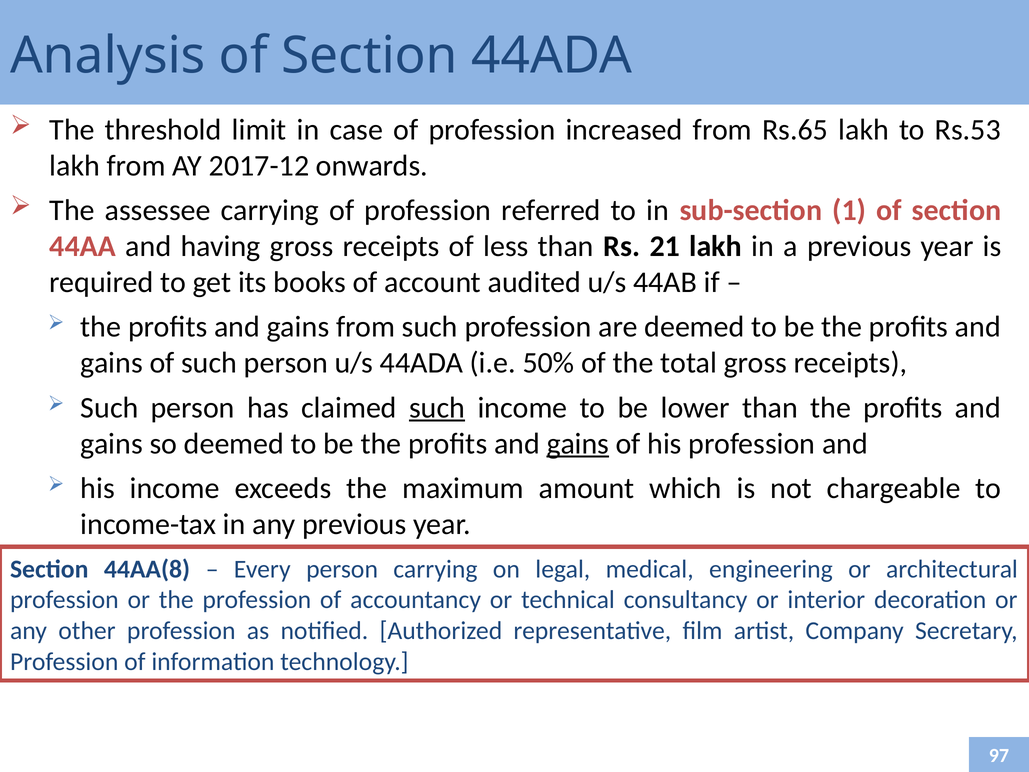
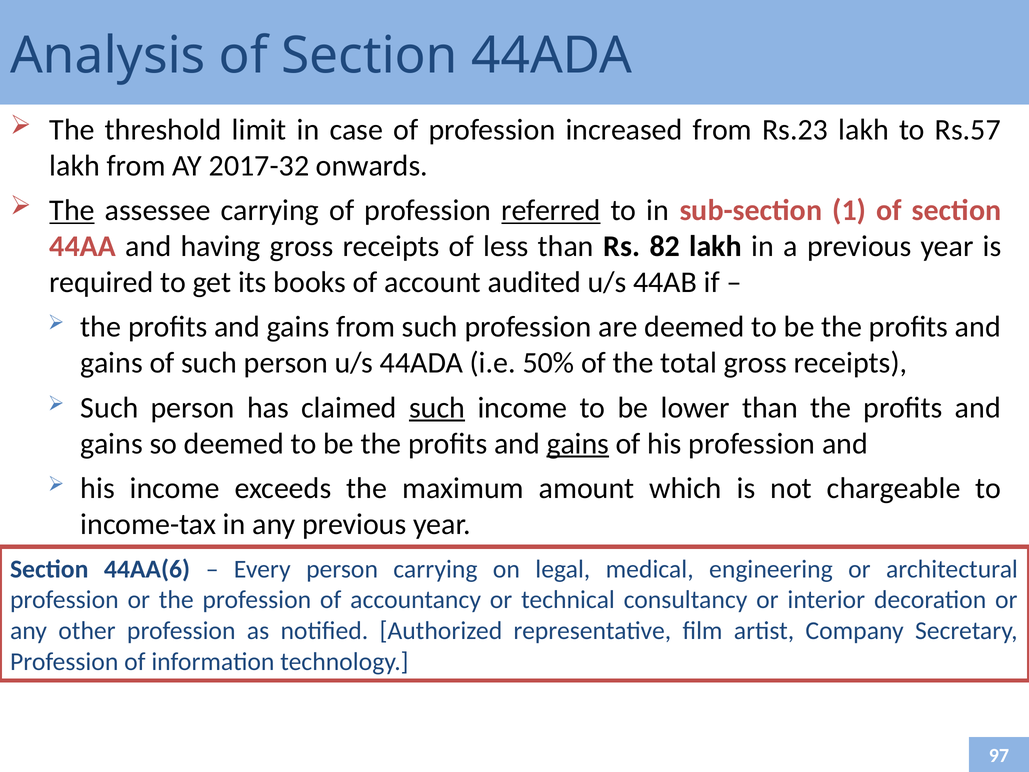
Rs.65: Rs.65 -> Rs.23
Rs.53: Rs.53 -> Rs.57
2017-12: 2017-12 -> 2017-32
The at (72, 210) underline: none -> present
referred underline: none -> present
21: 21 -> 82
44AA(8: 44AA(8 -> 44AA(6
